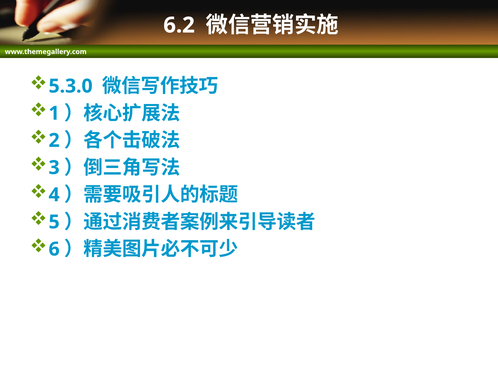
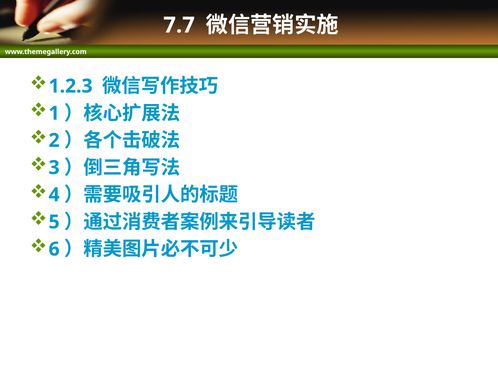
6.2: 6.2 -> 7.7
5.3.0: 5.3.0 -> 1.2.3
